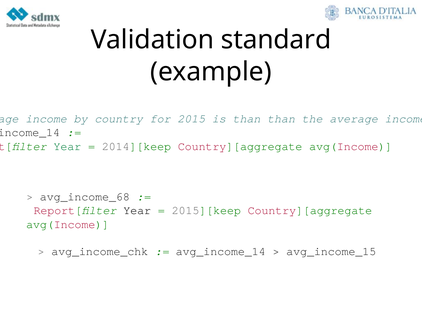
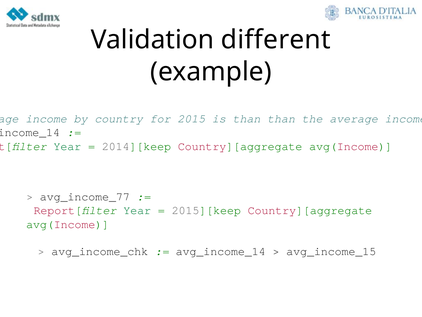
standard: standard -> different
avg_income_68: avg_income_68 -> avg_income_77
Year at (137, 210) colour: black -> green
